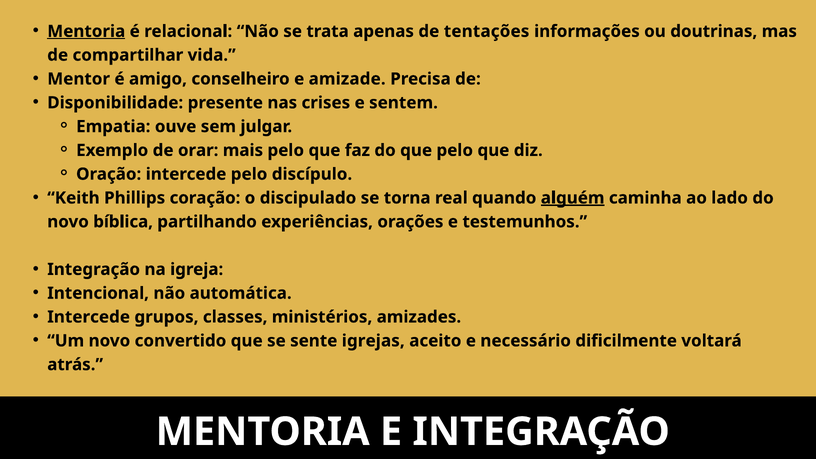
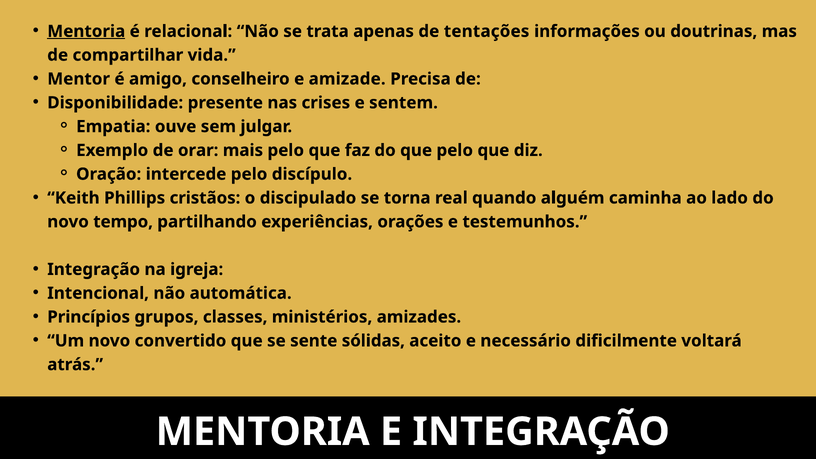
coração: coração -> cristãos
alguém underline: present -> none
bíblica: bíblica -> tempo
Intercede at (89, 317): Intercede -> Princípios
igrejas: igrejas -> sólidas
